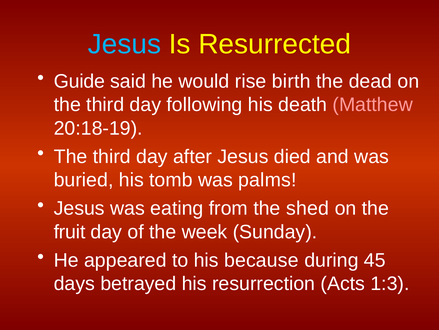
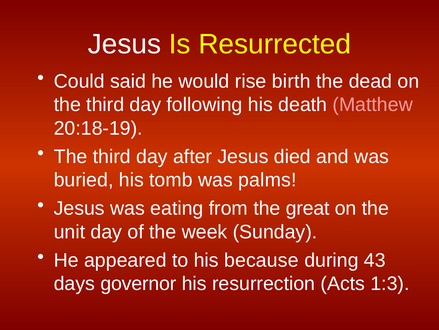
Jesus at (125, 44) colour: light blue -> white
Guide: Guide -> Could
shed: shed -> great
fruit: fruit -> unit
45: 45 -> 43
betrayed: betrayed -> governor
